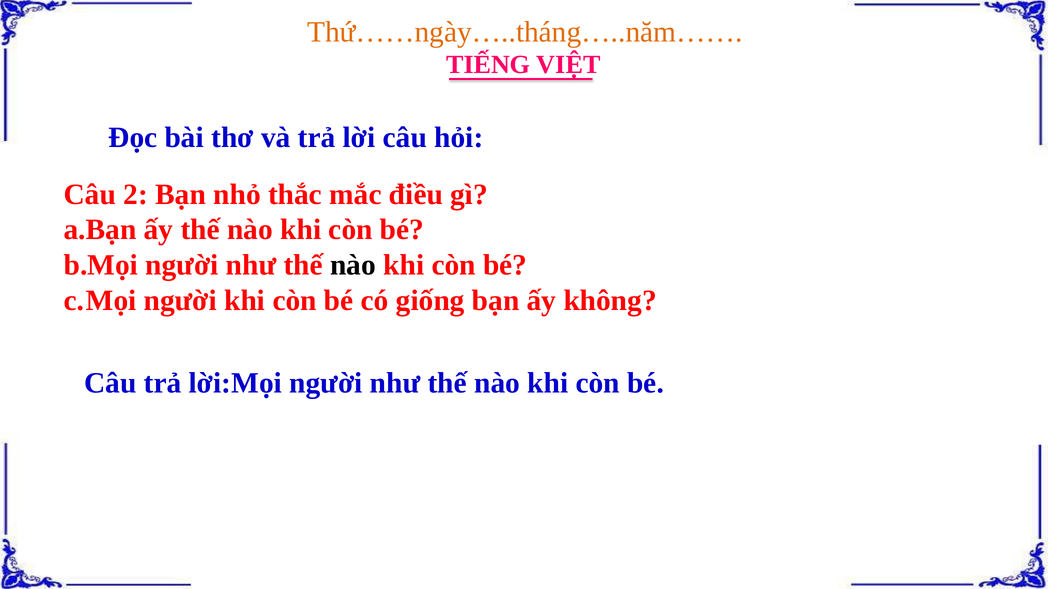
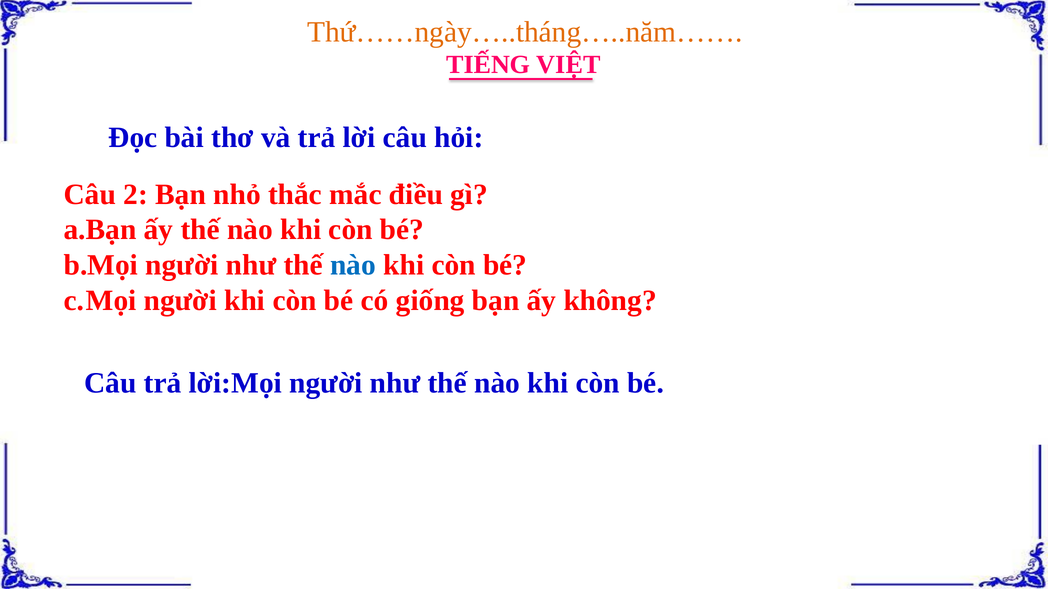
nào at (353, 265) colour: black -> blue
